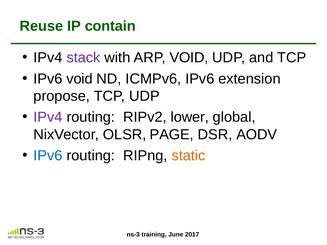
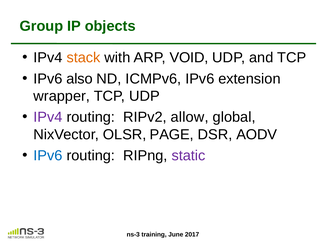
Reuse: Reuse -> Group
contain: contain -> objects
stack colour: purple -> orange
IPv6 void: void -> also
propose: propose -> wrapper
lower: lower -> allow
static colour: orange -> purple
